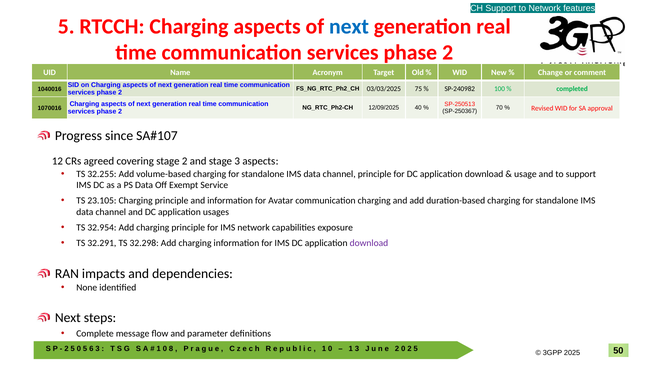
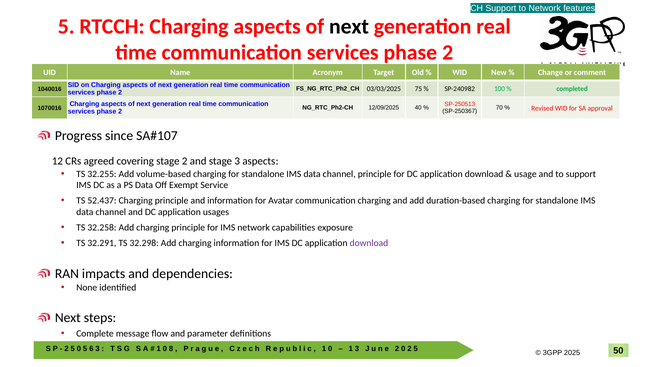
next at (349, 26) colour: blue -> black
23.105: 23.105 -> 52.437
32.954: 32.954 -> 32.258
